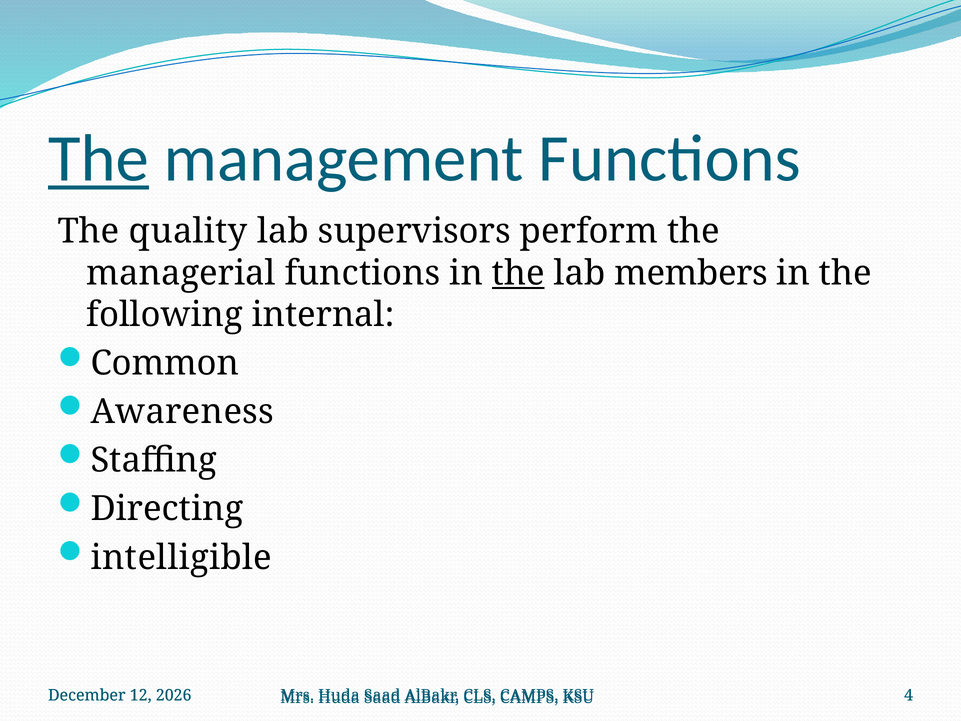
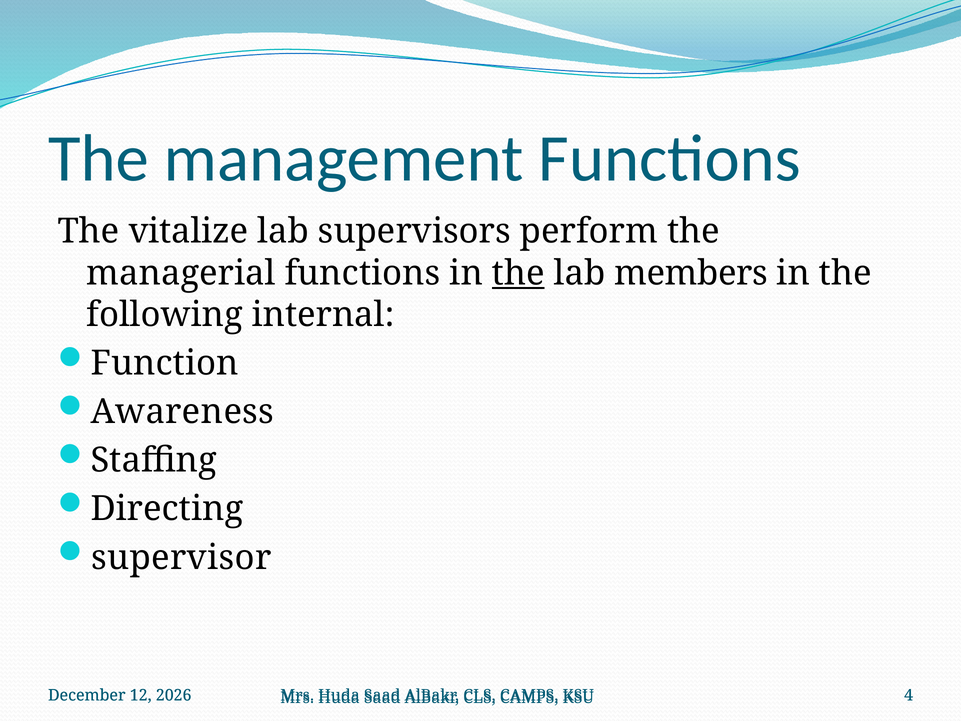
The at (98, 159) underline: present -> none
quality: quality -> vitalize
Common: Common -> Function
intelligible: intelligible -> supervisor
